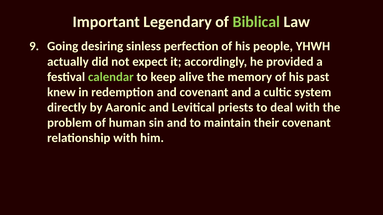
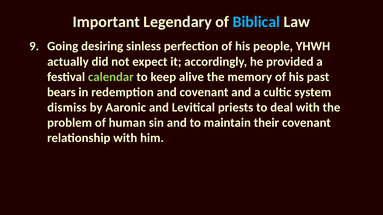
Biblical colour: light green -> light blue
knew: knew -> bears
directly: directly -> dismiss
